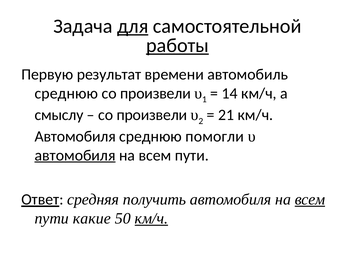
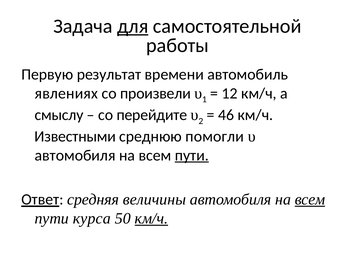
работы underline: present -> none
среднюю at (66, 93): среднюю -> явлениях
14: 14 -> 12
произвели at (152, 115): произвели -> перейдите
21: 21 -> 46
Автомобиля at (75, 137): Автомобиля -> Известными
автомобиля at (75, 155) underline: present -> none
пути at (192, 155) underline: none -> present
получить: получить -> величины
какие: какие -> курса
